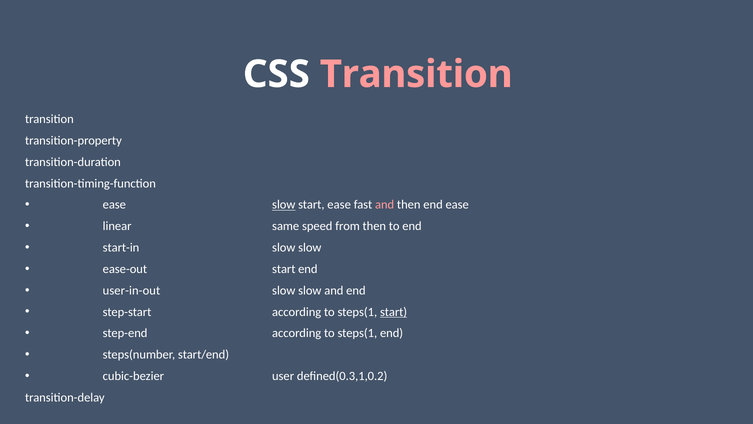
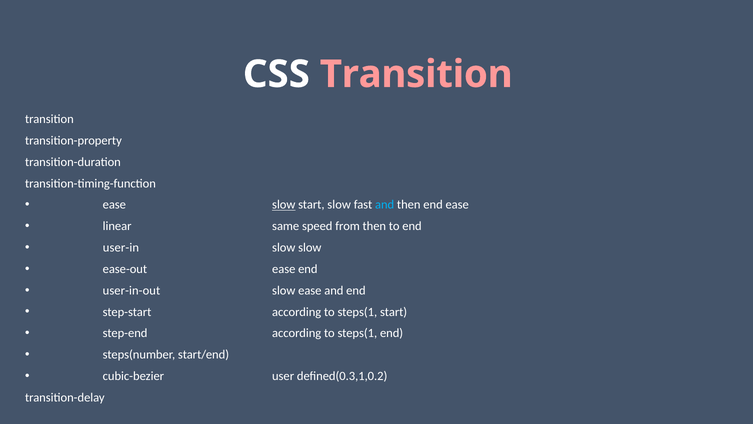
start ease: ease -> slow
and at (385, 205) colour: pink -> light blue
start-in: start-in -> user-in
ease-out start: start -> ease
slow at (310, 290): slow -> ease
start at (394, 312) underline: present -> none
